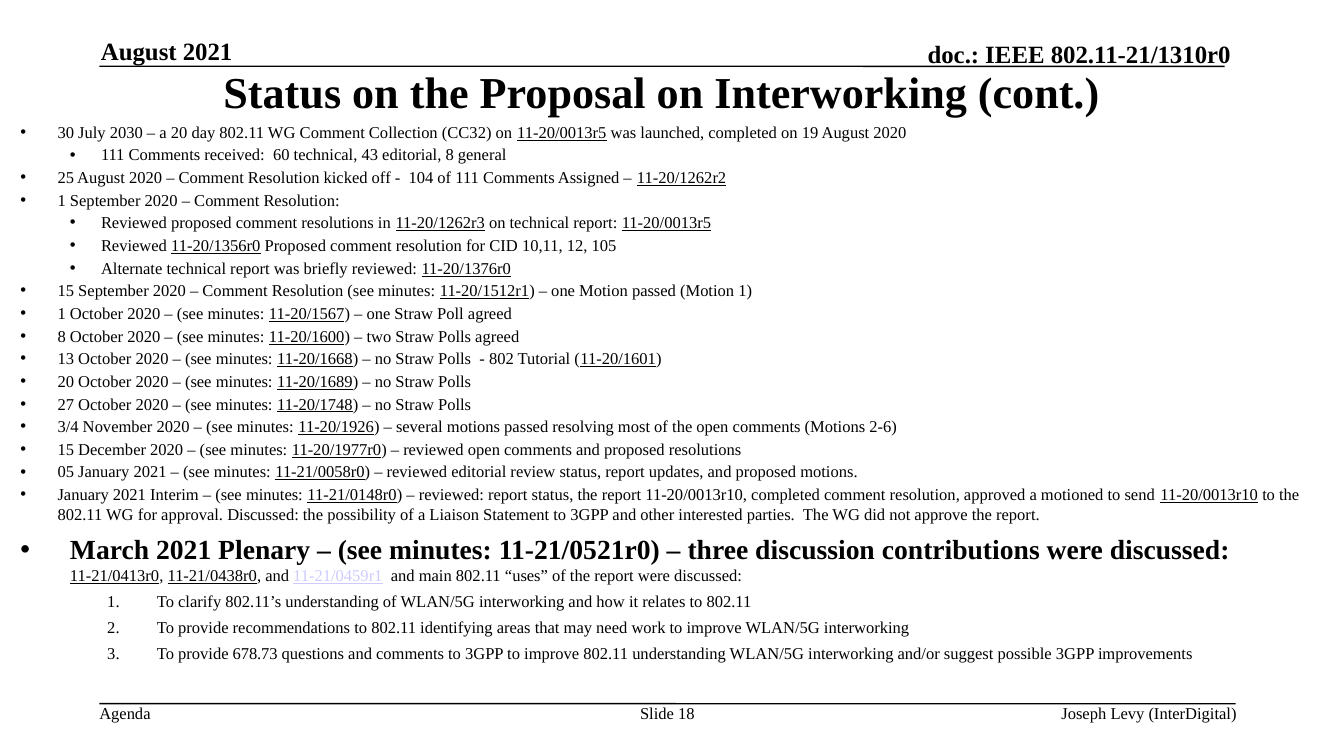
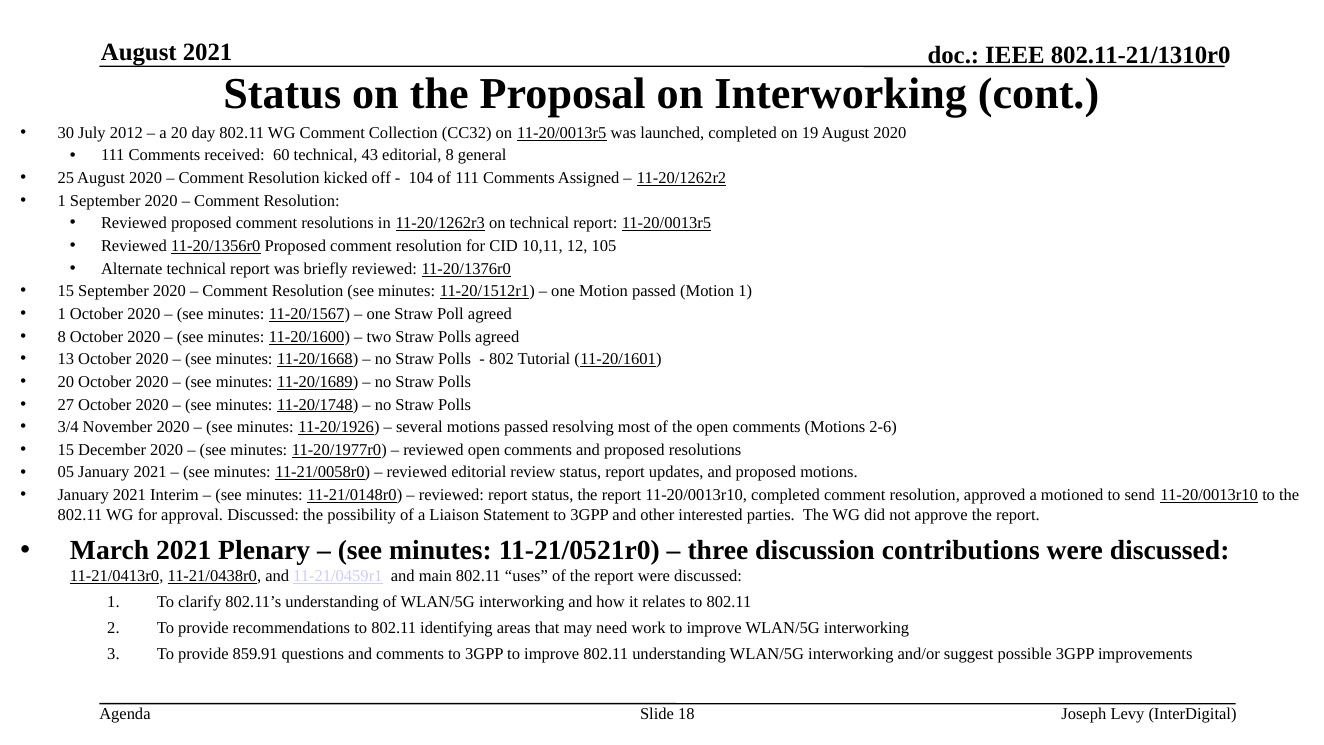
2030: 2030 -> 2012
678.73: 678.73 -> 859.91
